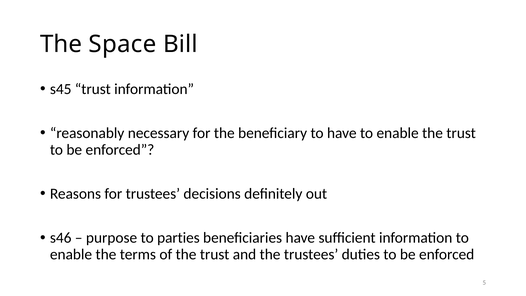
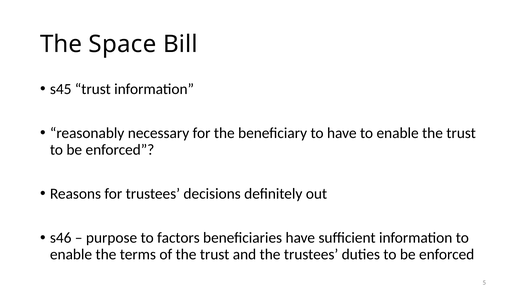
parties: parties -> factors
